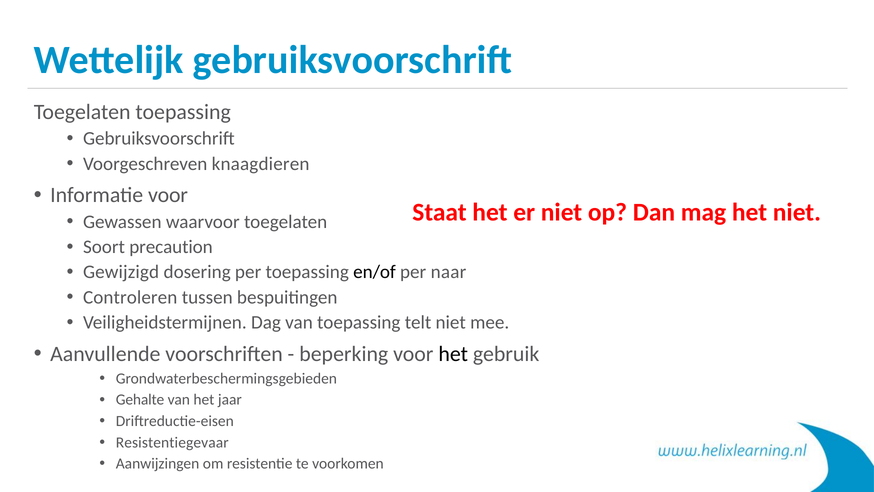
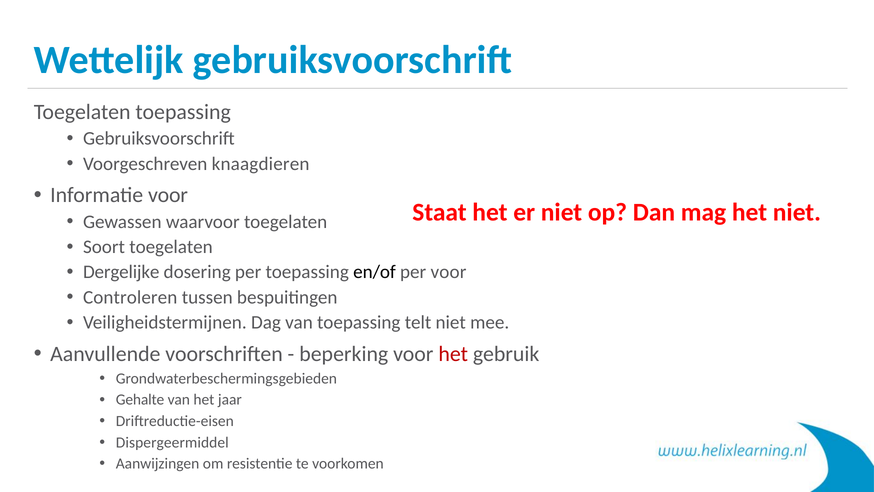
Soort precaution: precaution -> toegelaten
Gewijzigd: Gewijzigd -> Dergelijke
per naar: naar -> voor
het at (453, 354) colour: black -> red
Resistentiegevaar: Resistentiegevaar -> Dispergeermiddel
